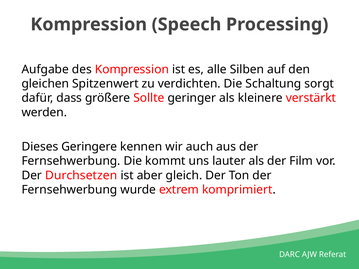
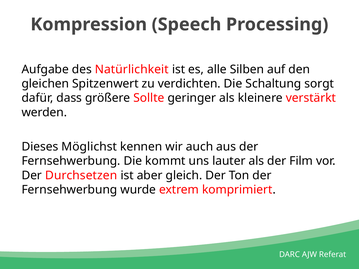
des Kompression: Kompression -> Natürlichkeit
Geringere: Geringere -> Möglichst
